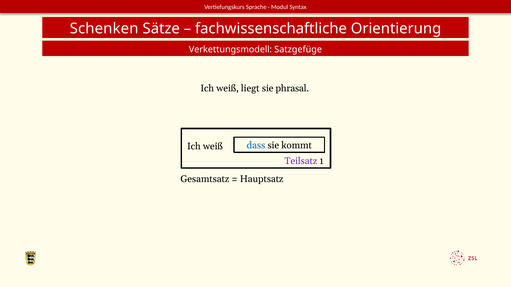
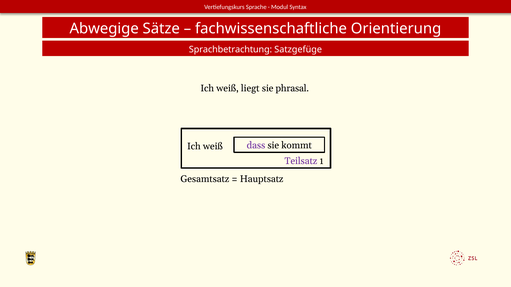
Schenken: Schenken -> Abwegige
Verkettungsmodell: Verkettungsmodell -> Sprachbetrachtung
dass colour: blue -> purple
